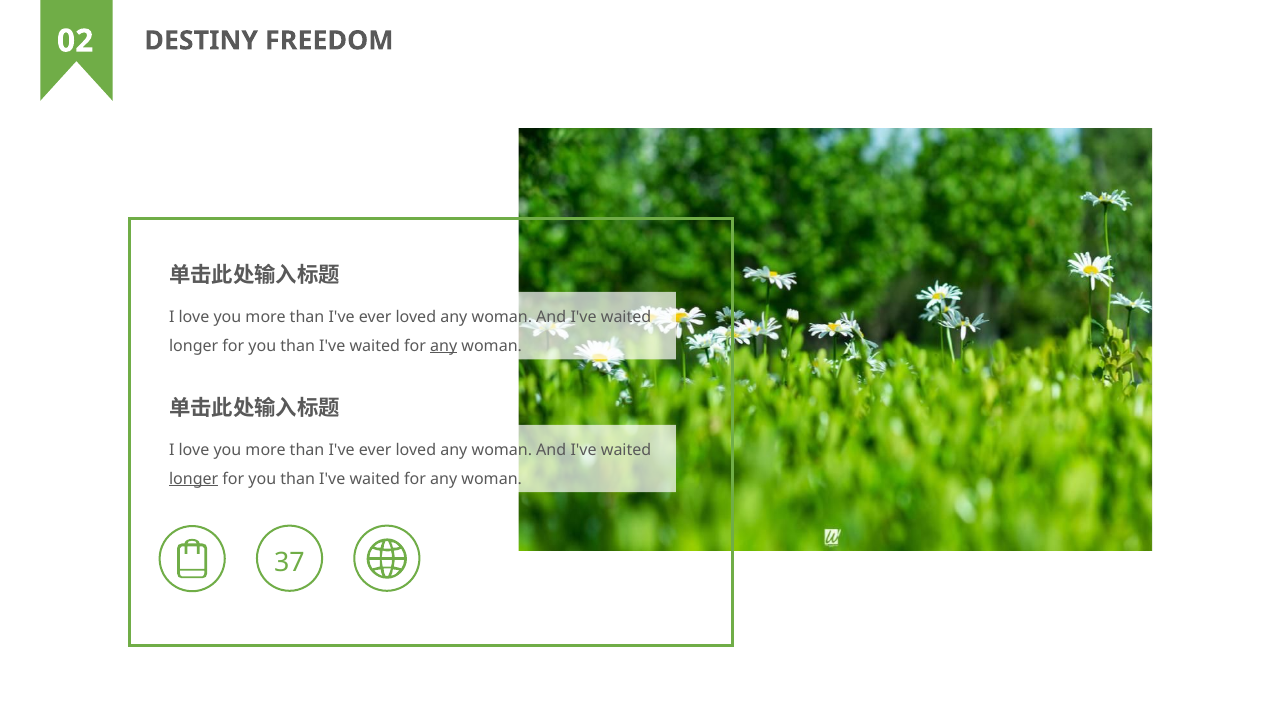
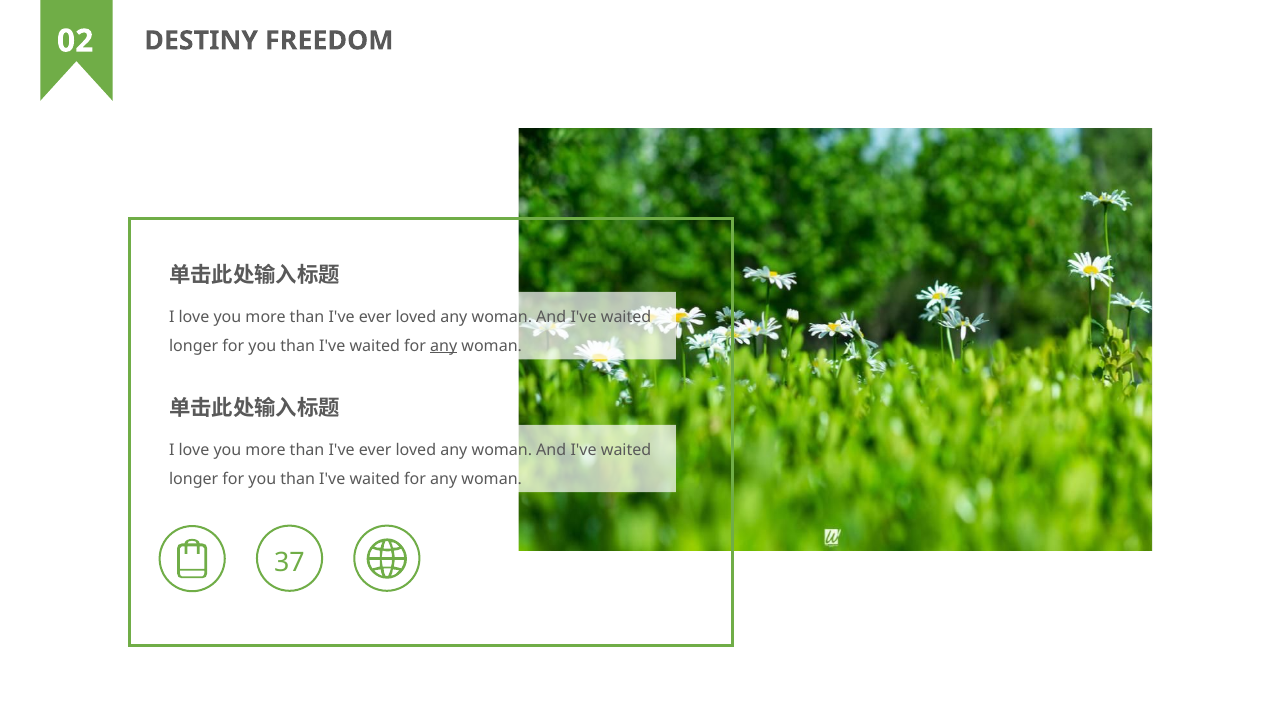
longer at (194, 479) underline: present -> none
